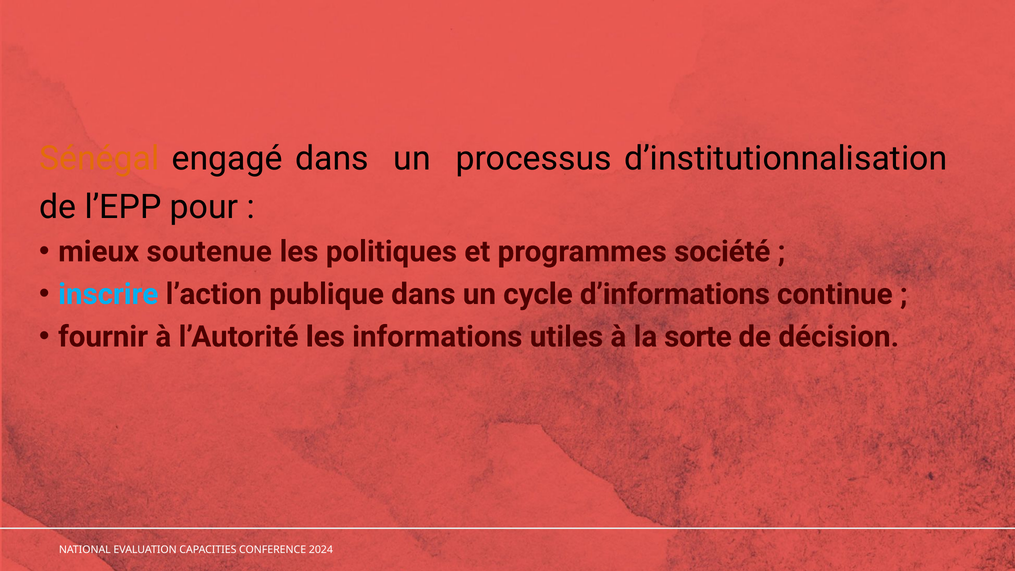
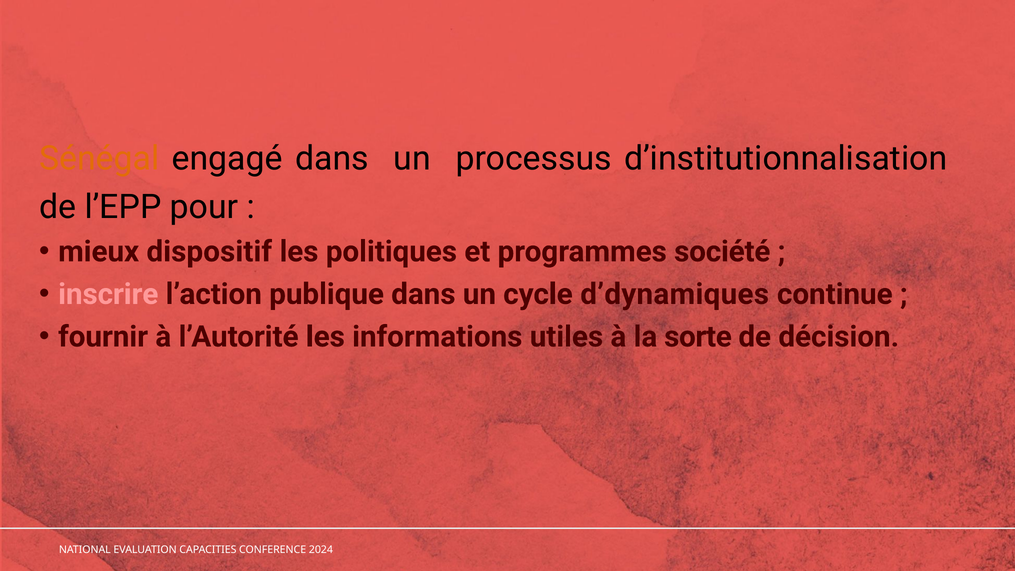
soutenue: soutenue -> dispositif
inscrire colour: light blue -> pink
d’informations: d’informations -> d’dynamiques
